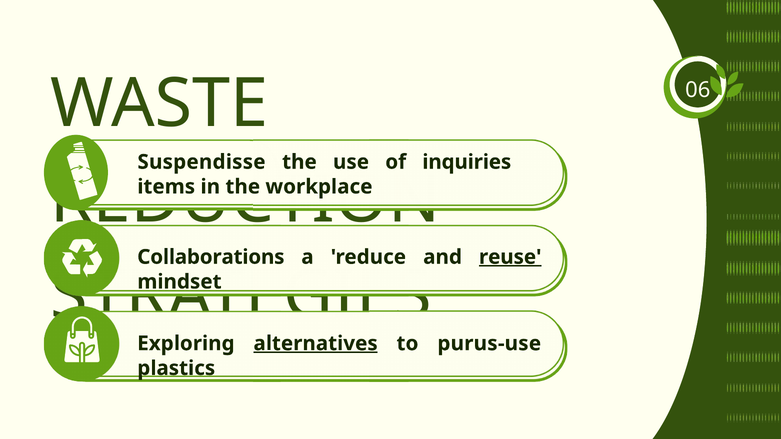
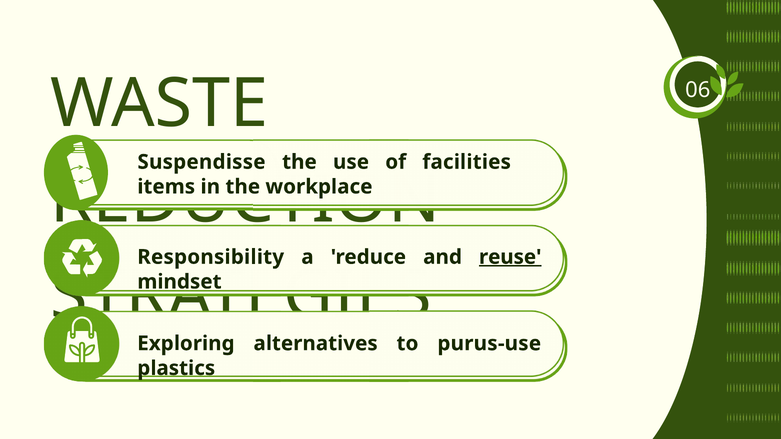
inquiries: inquiries -> facilities
Collaborations: Collaborations -> Responsibility
alternatives underline: present -> none
